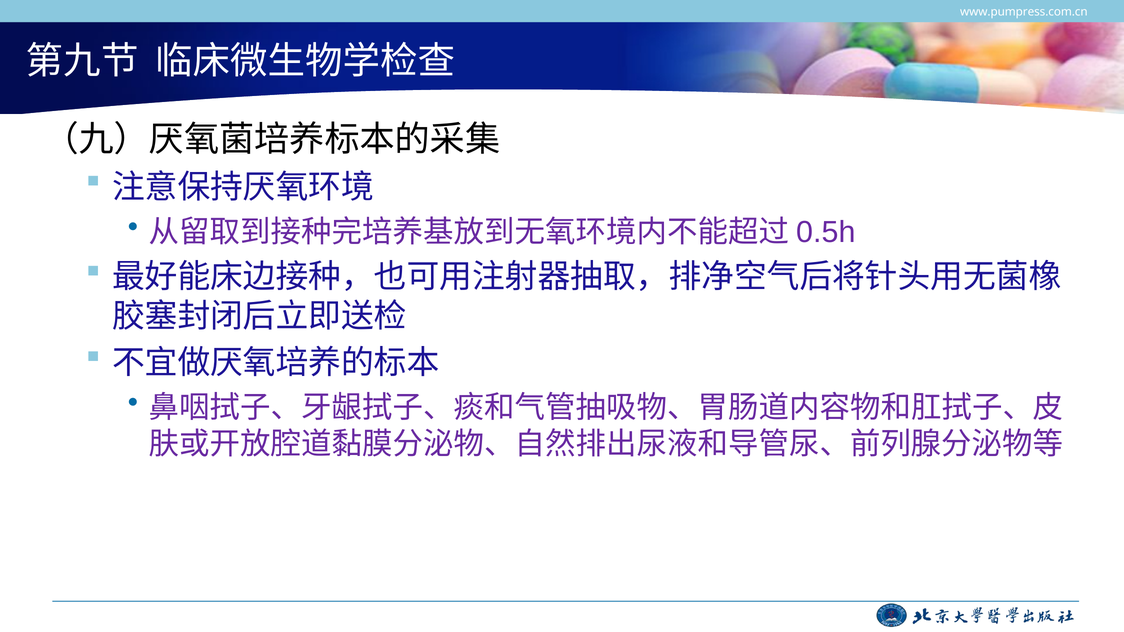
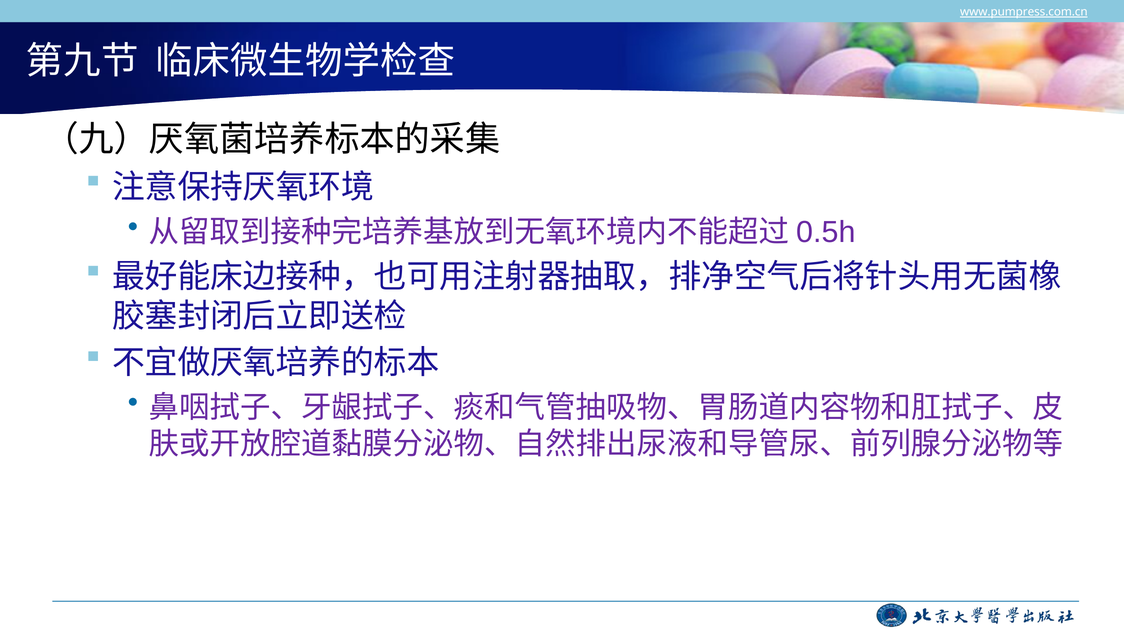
www.pumpress.com.cn underline: none -> present
